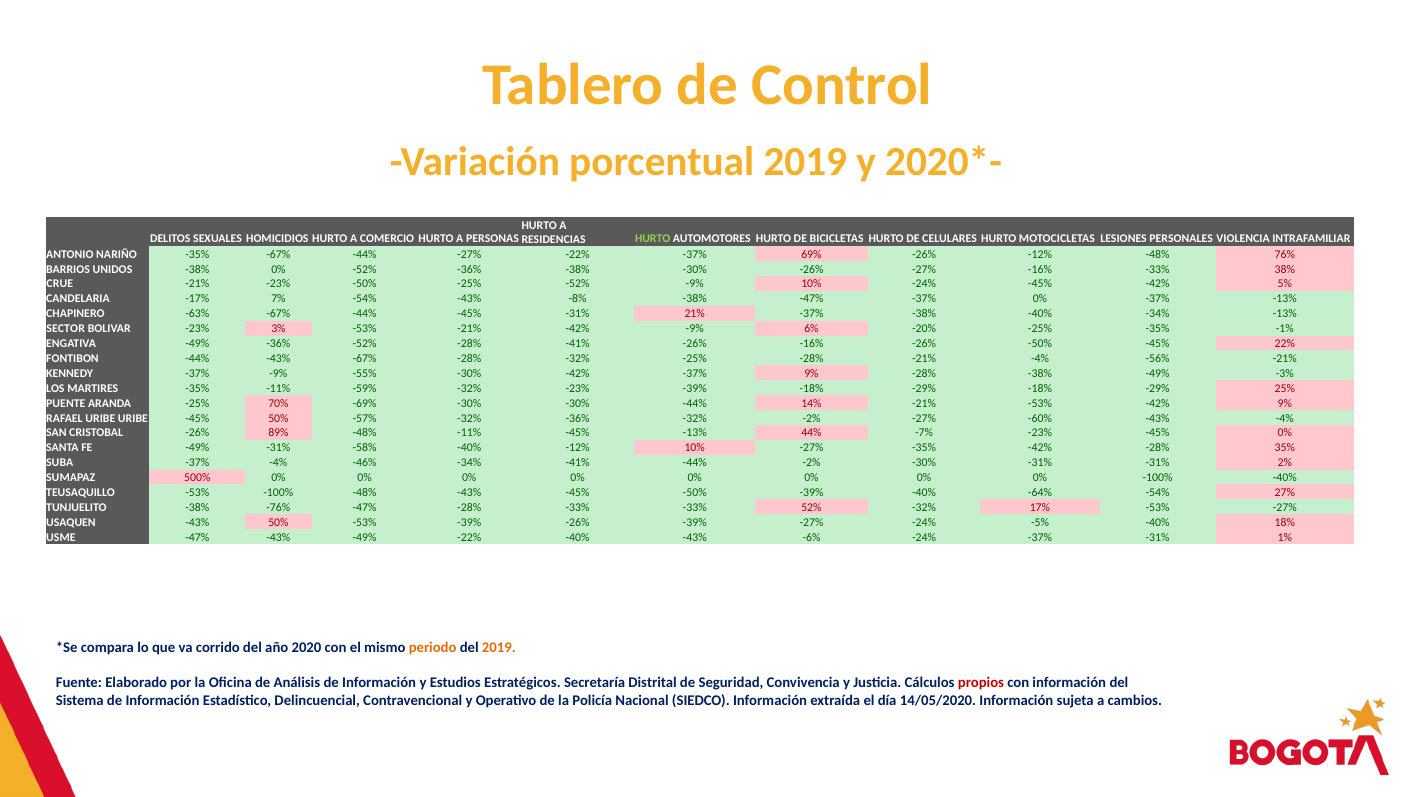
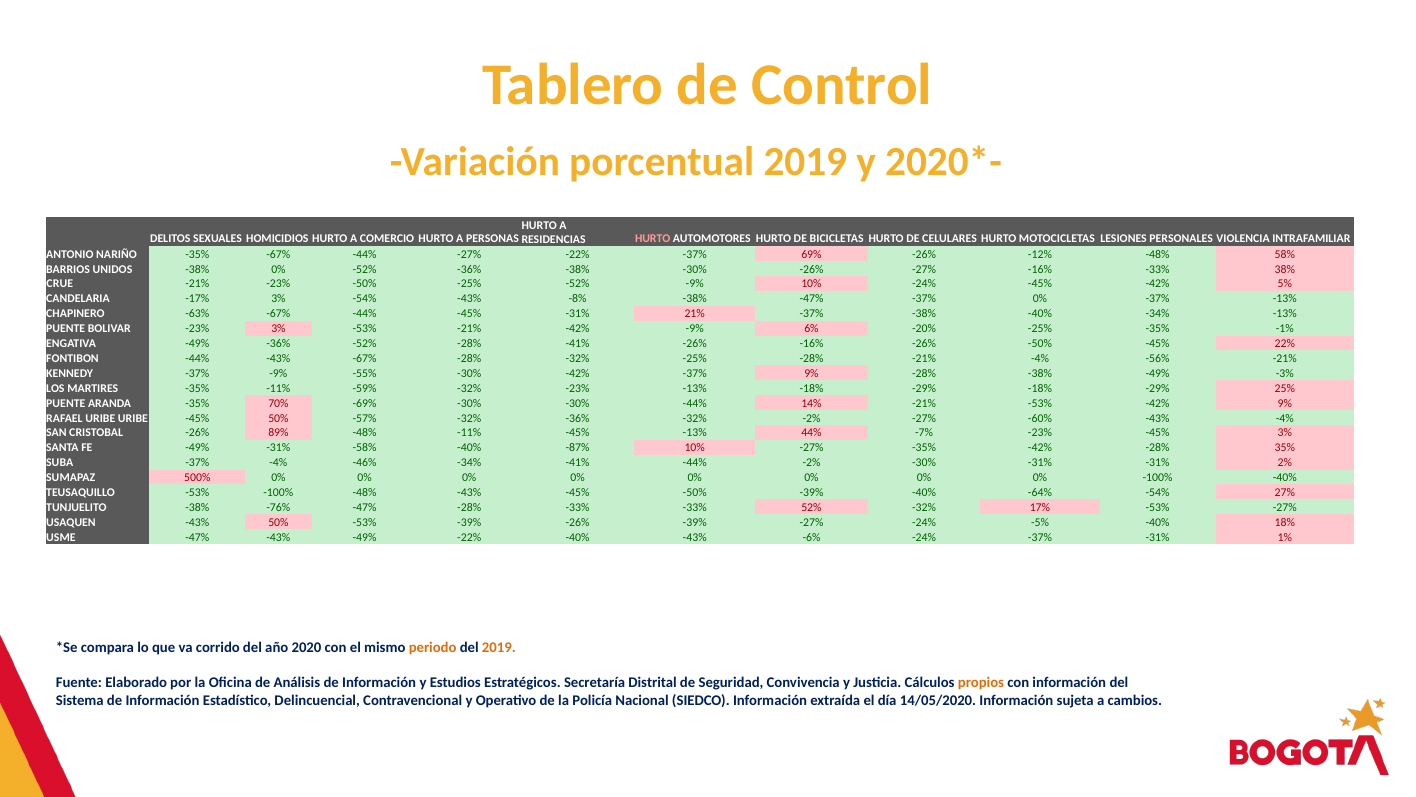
HURTO at (653, 239) colour: light green -> pink
76%: 76% -> 58%
-17% 7%: 7% -> 3%
SECTOR at (66, 329): SECTOR -> PUENTE
-23% -39%: -39% -> -13%
ARANDA -25%: -25% -> -35%
-45% 0%: 0% -> 3%
-40% -12%: -12% -> -87%
propios colour: red -> orange
